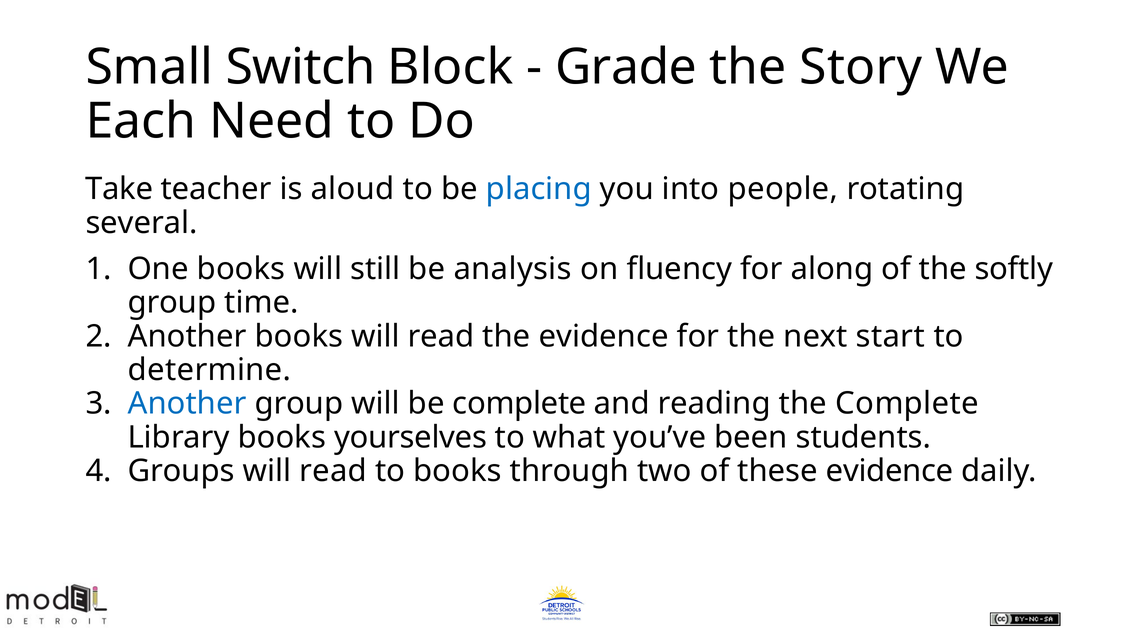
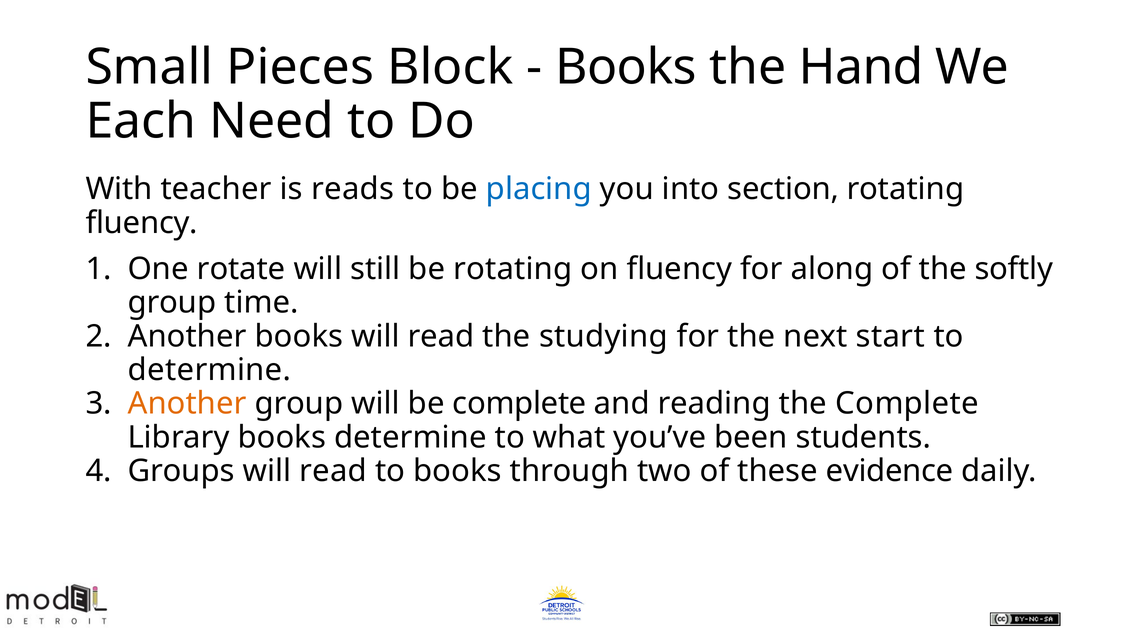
Switch: Switch -> Pieces
Grade at (626, 67): Grade -> Books
Story: Story -> Hand
Take: Take -> With
aloud: aloud -> reads
people: people -> section
several at (142, 223): several -> fluency
One books: books -> rotate
be analysis: analysis -> rotating
the evidence: evidence -> studying
Another at (187, 403) colour: blue -> orange
books yourselves: yourselves -> determine
